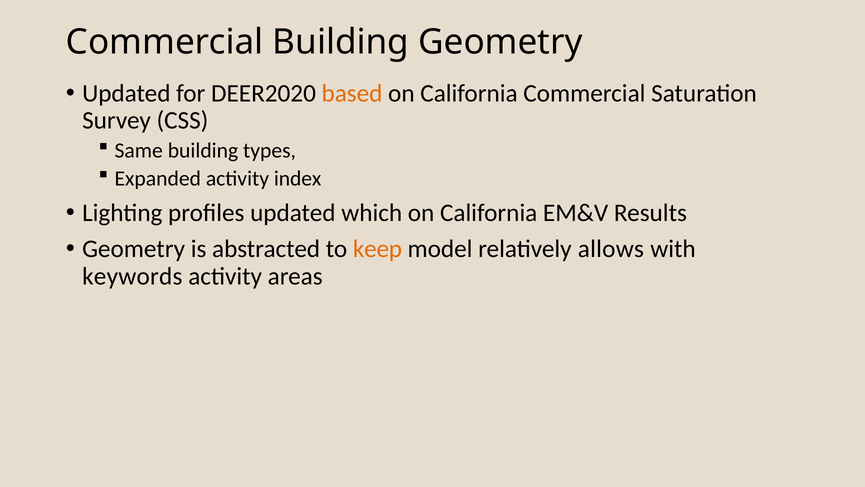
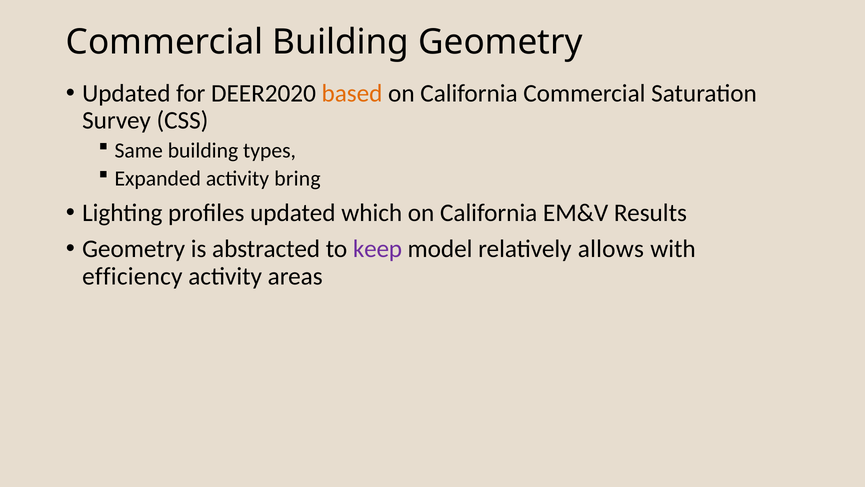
index: index -> bring
keep colour: orange -> purple
keywords: keywords -> efficiency
